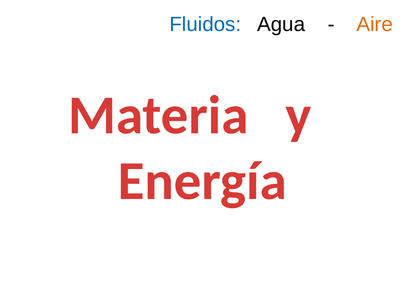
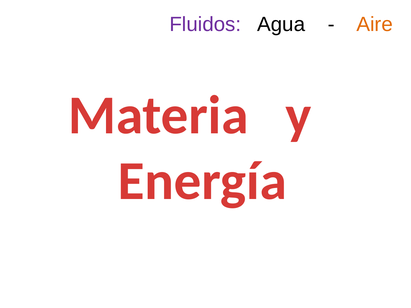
Fluidos colour: blue -> purple
